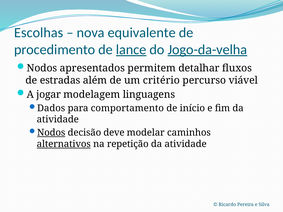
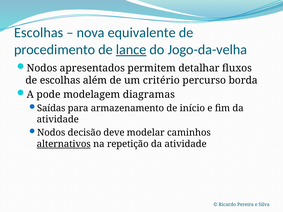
Jogo-da-velha underline: present -> none
de estradas: estradas -> escolhas
viável: viável -> borda
jogar: jogar -> pode
linguagens: linguagens -> diagramas
Dados: Dados -> Saídas
comportamento: comportamento -> armazenamento
Nodos at (51, 133) underline: present -> none
